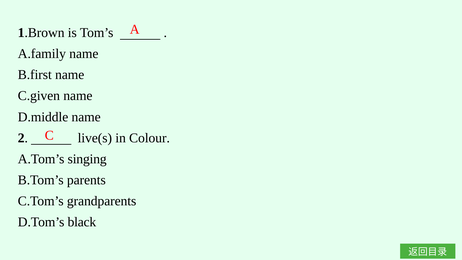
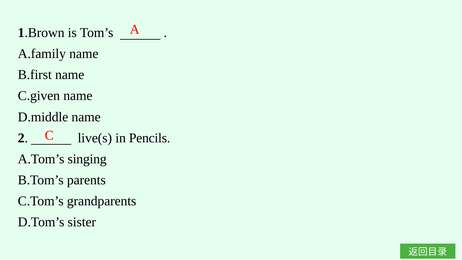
Colour: Colour -> Pencils
black: black -> sister
